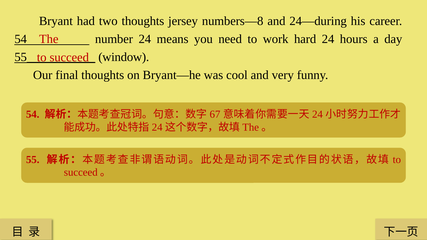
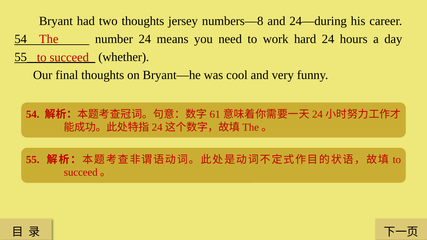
window: window -> whether
67: 67 -> 61
